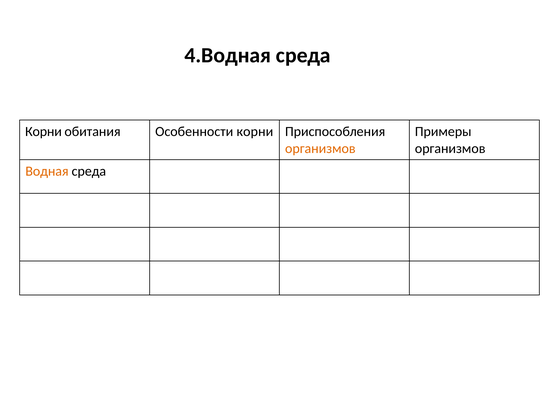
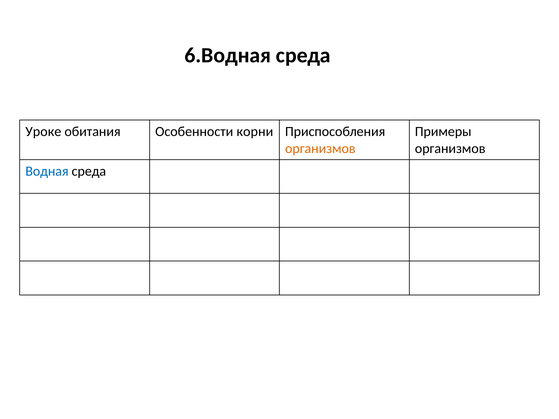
4.Водная: 4.Водная -> 6.Водная
Корни at (43, 132): Корни -> Уроке
Водная colour: orange -> blue
